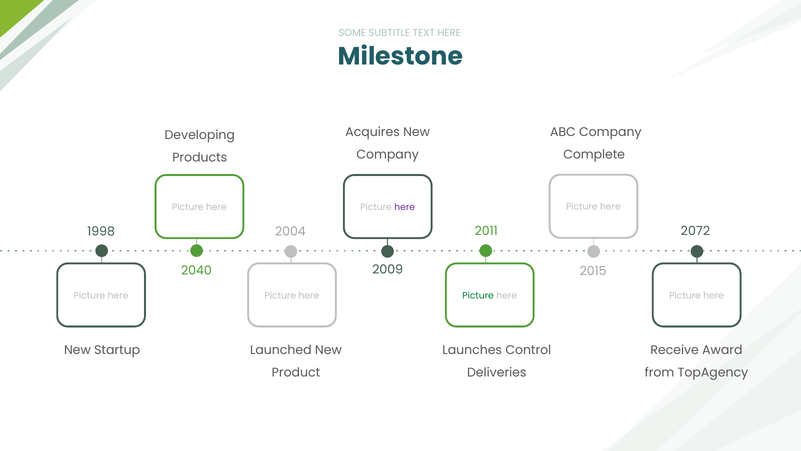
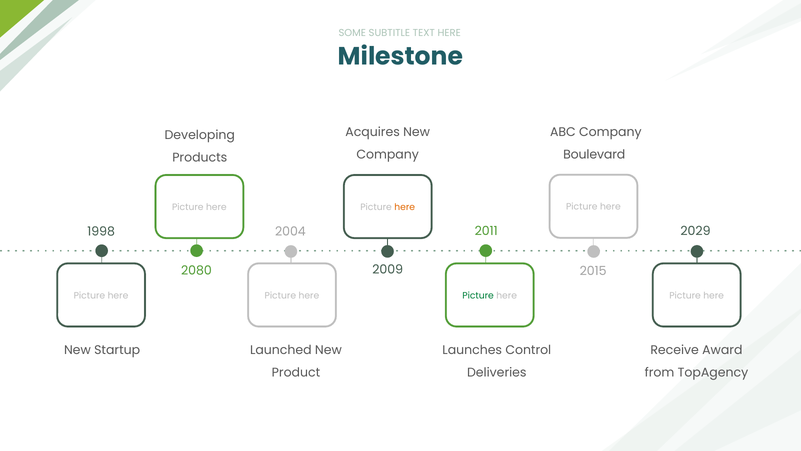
Complete: Complete -> Boulevard
here at (405, 207) colour: purple -> orange
2072: 2072 -> 2029
2040: 2040 -> 2080
